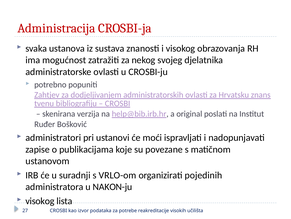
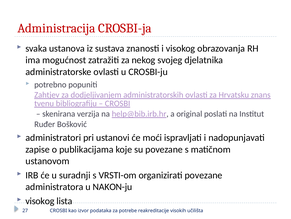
VRLO-om: VRLO-om -> VRSTI-om
organizirati pojedinih: pojedinih -> povezane
